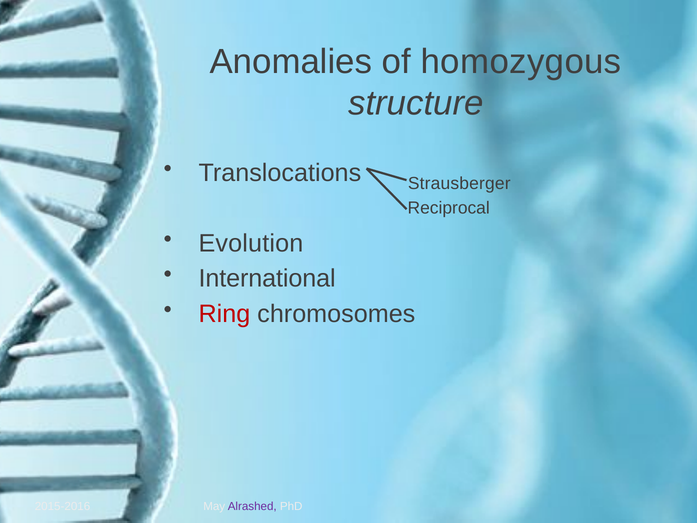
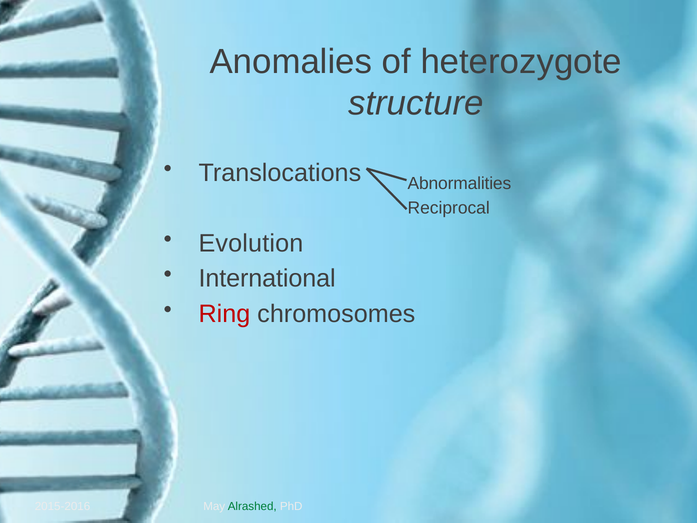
homozygous: homozygous -> heterozygote
Strausberger: Strausberger -> Abnormalities
Alrashed colour: purple -> green
